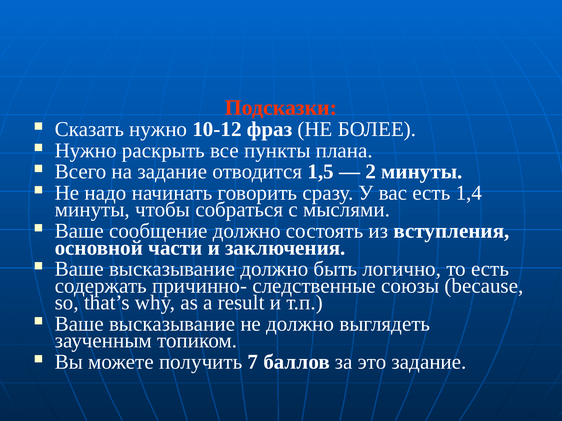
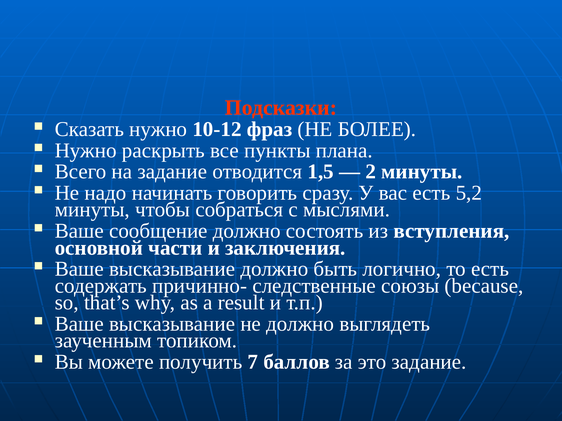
1,4: 1,4 -> 5,2
